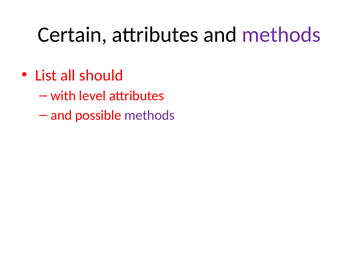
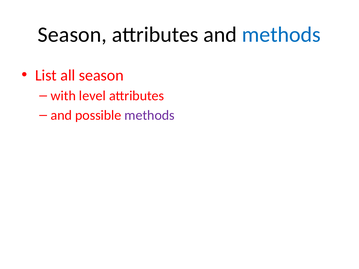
Certain at (72, 35): Certain -> Season
methods at (281, 35) colour: purple -> blue
all should: should -> season
